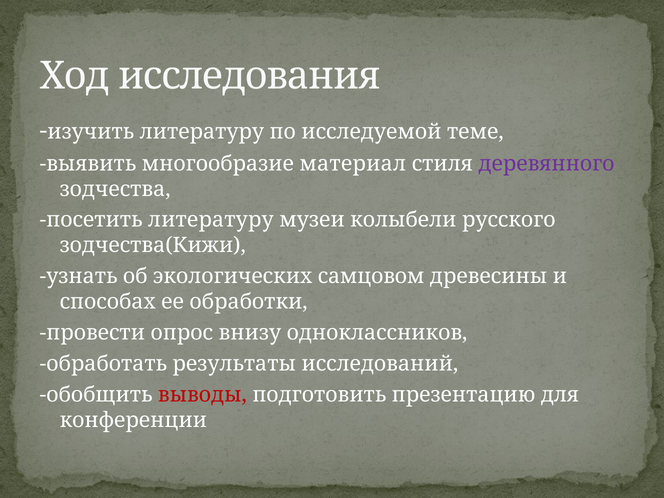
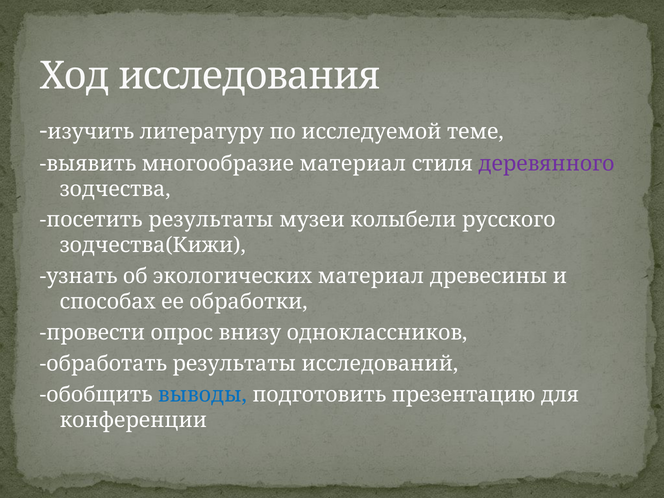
посетить литературу: литературу -> результаты
экологических самцовом: самцовом -> материал
выводы colour: red -> blue
